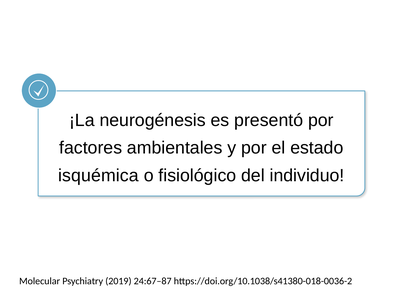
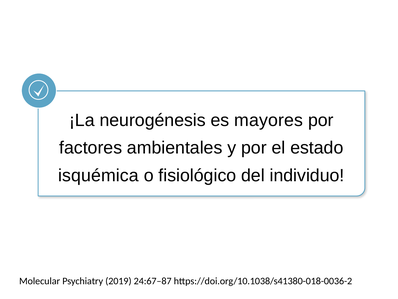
presentó: presentó -> mayores
